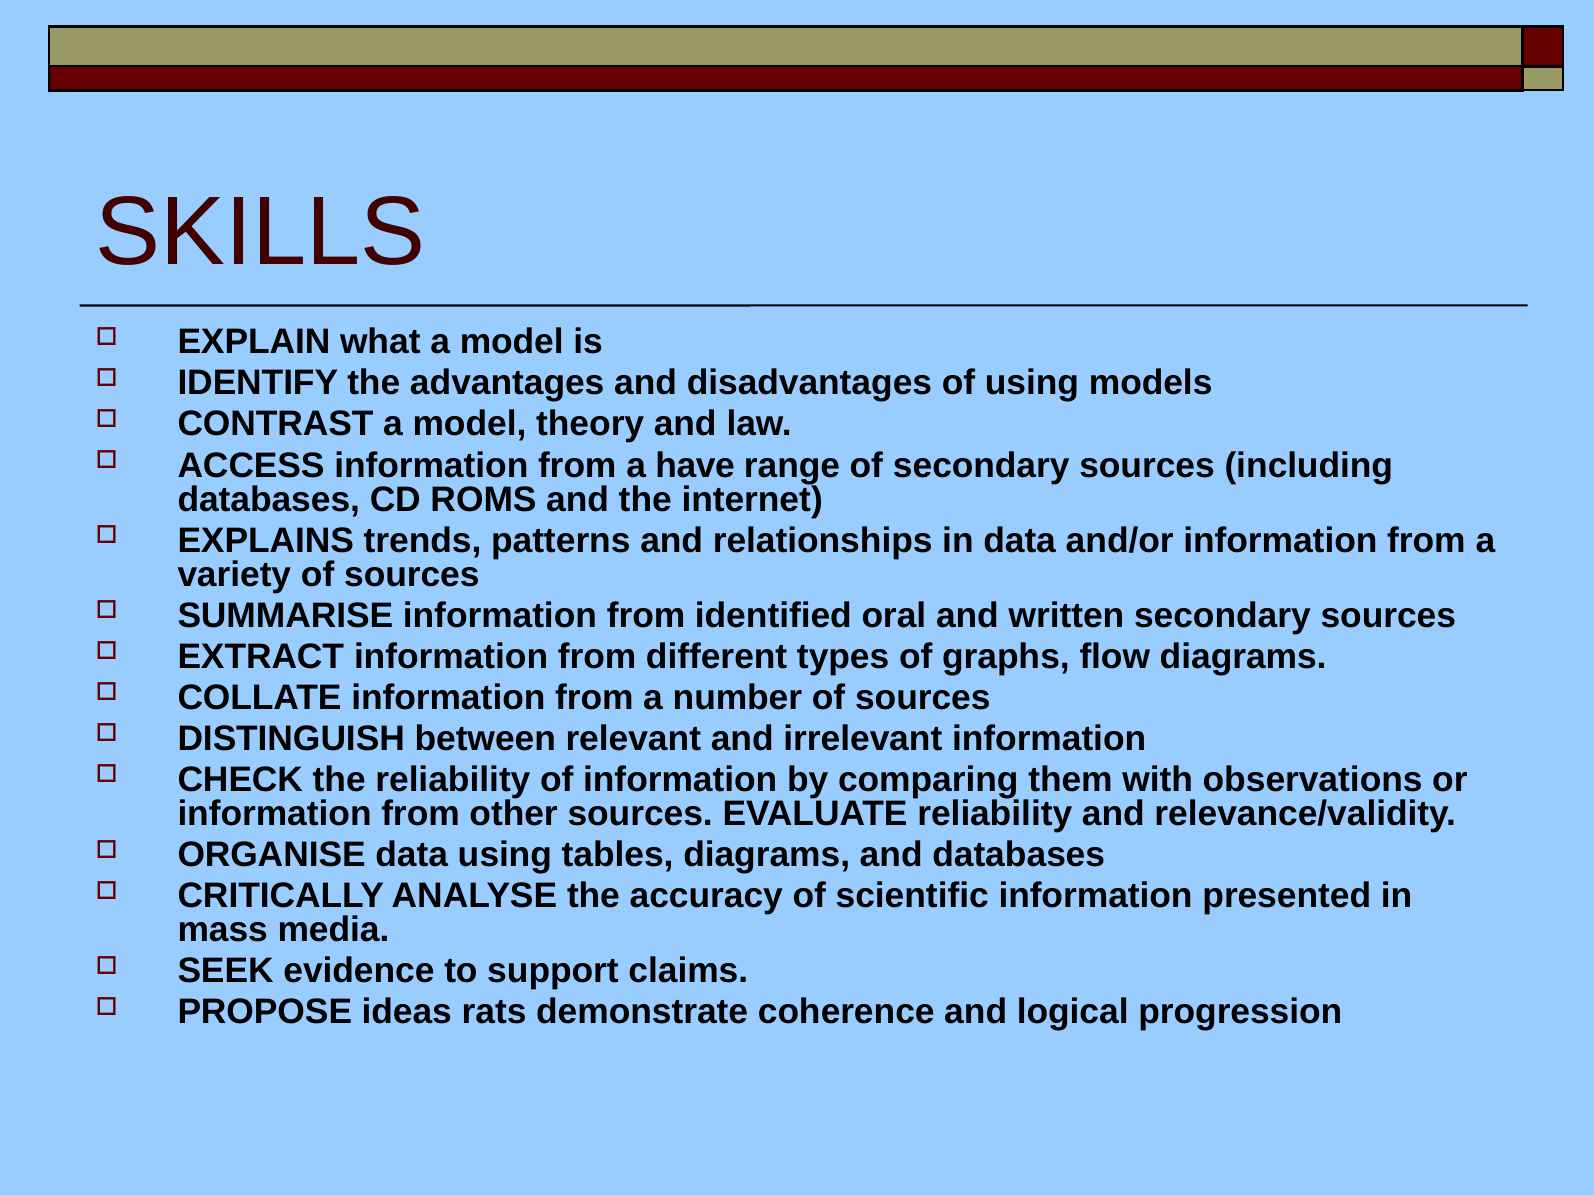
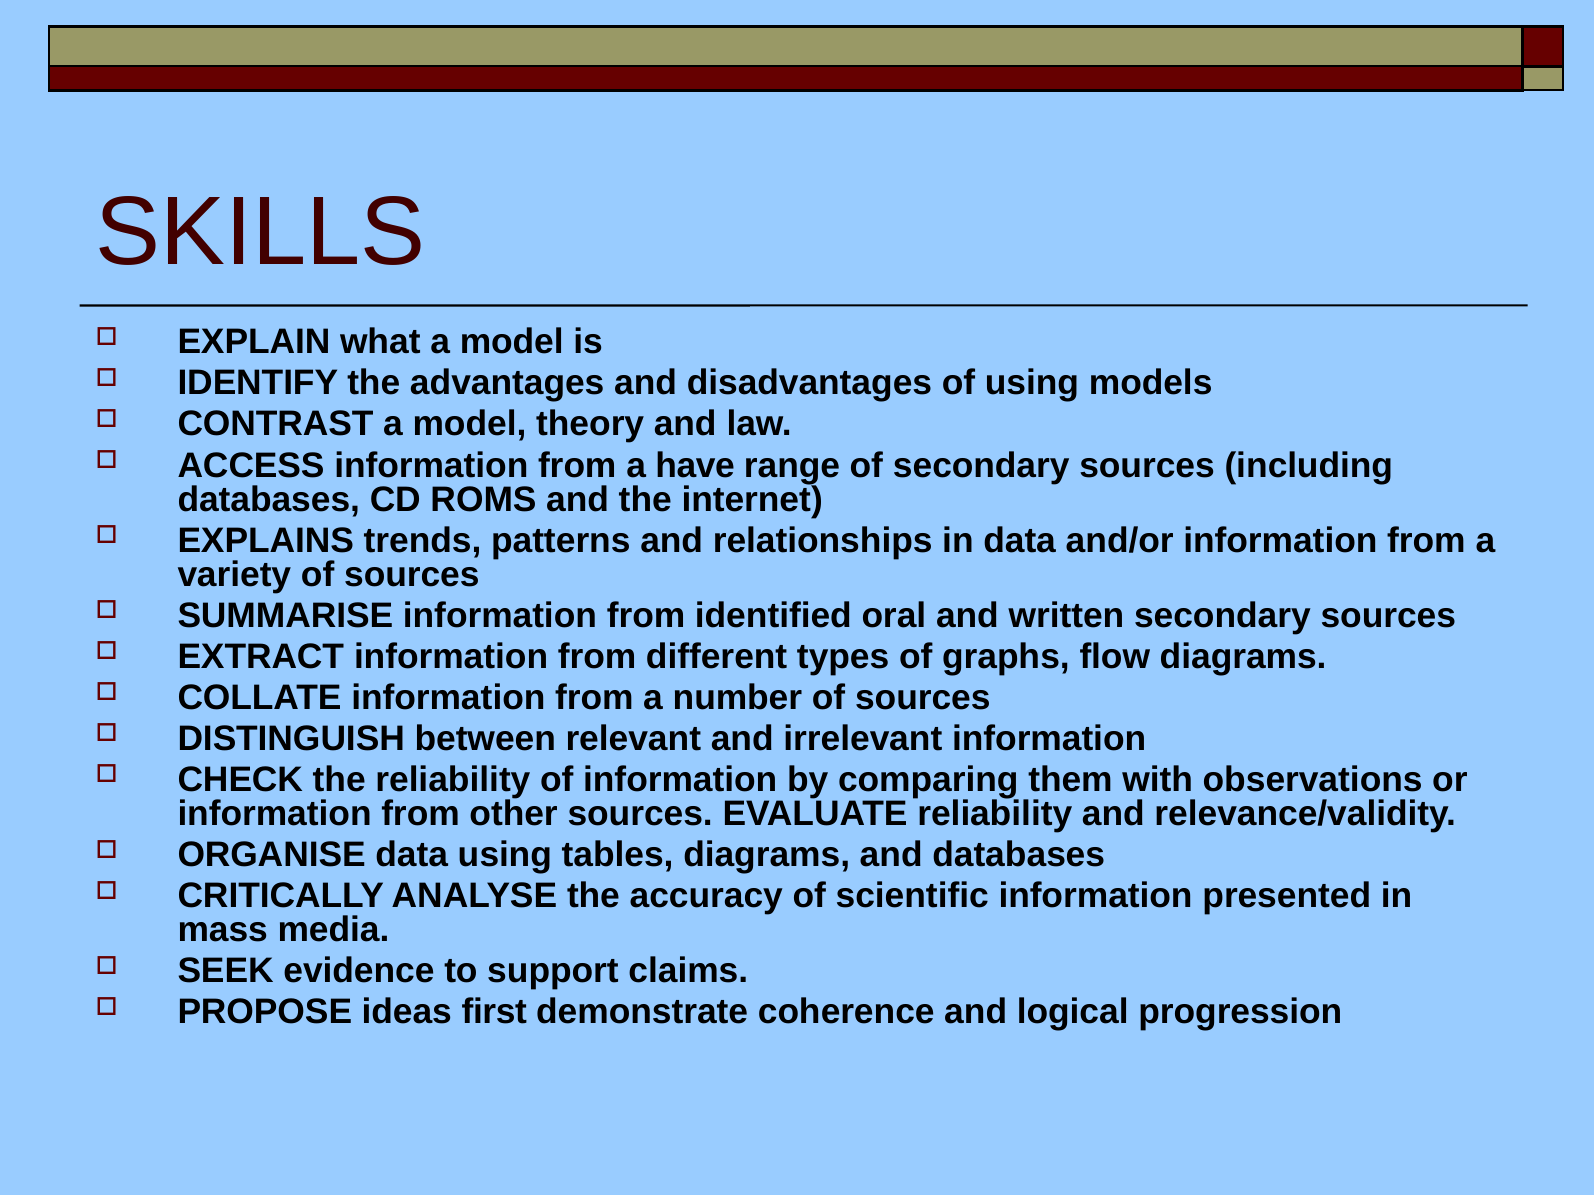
rats: rats -> first
